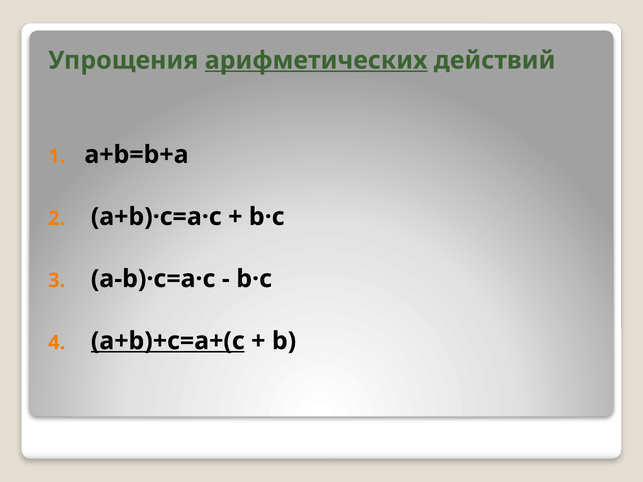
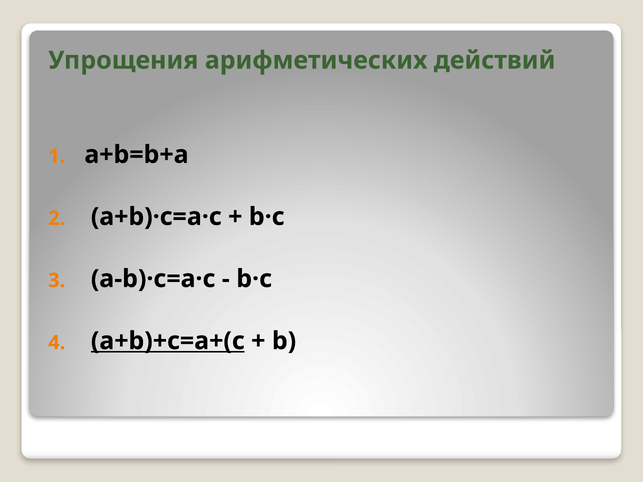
арифметических underline: present -> none
